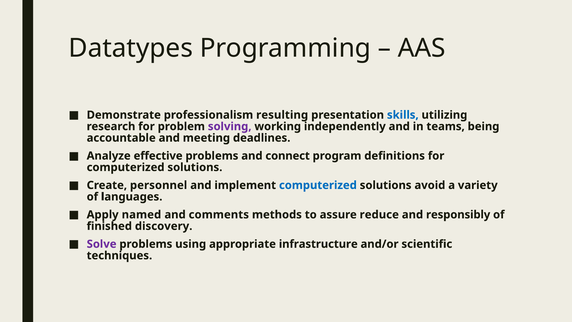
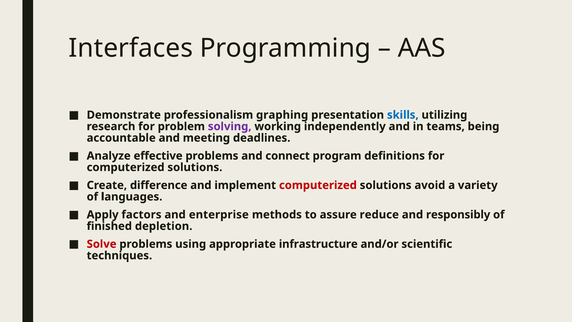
Datatypes: Datatypes -> Interfaces
resulting: resulting -> graphing
personnel: personnel -> difference
computerized at (318, 185) colour: blue -> red
named: named -> factors
comments: comments -> enterprise
discovery: discovery -> depletion
Solve colour: purple -> red
